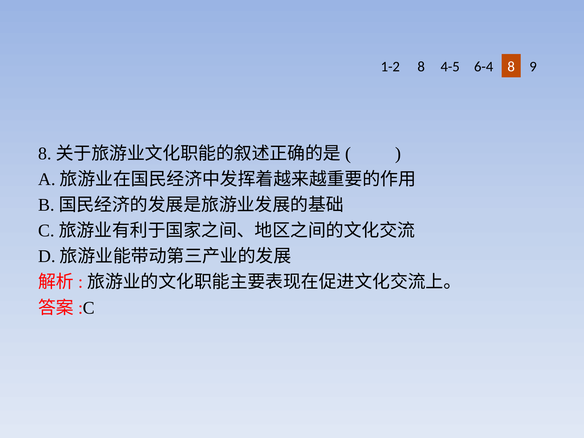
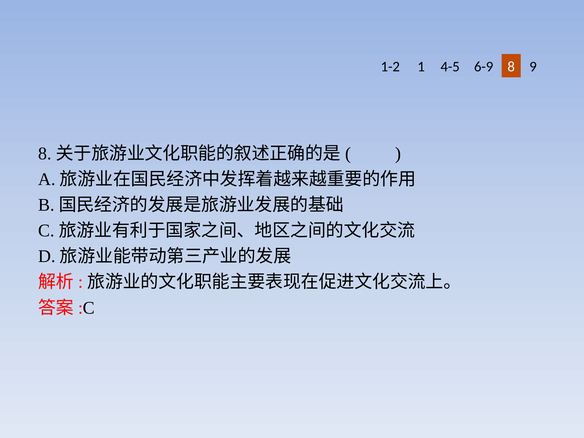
1-2 8: 8 -> 1
6-4: 6-4 -> 6-9
